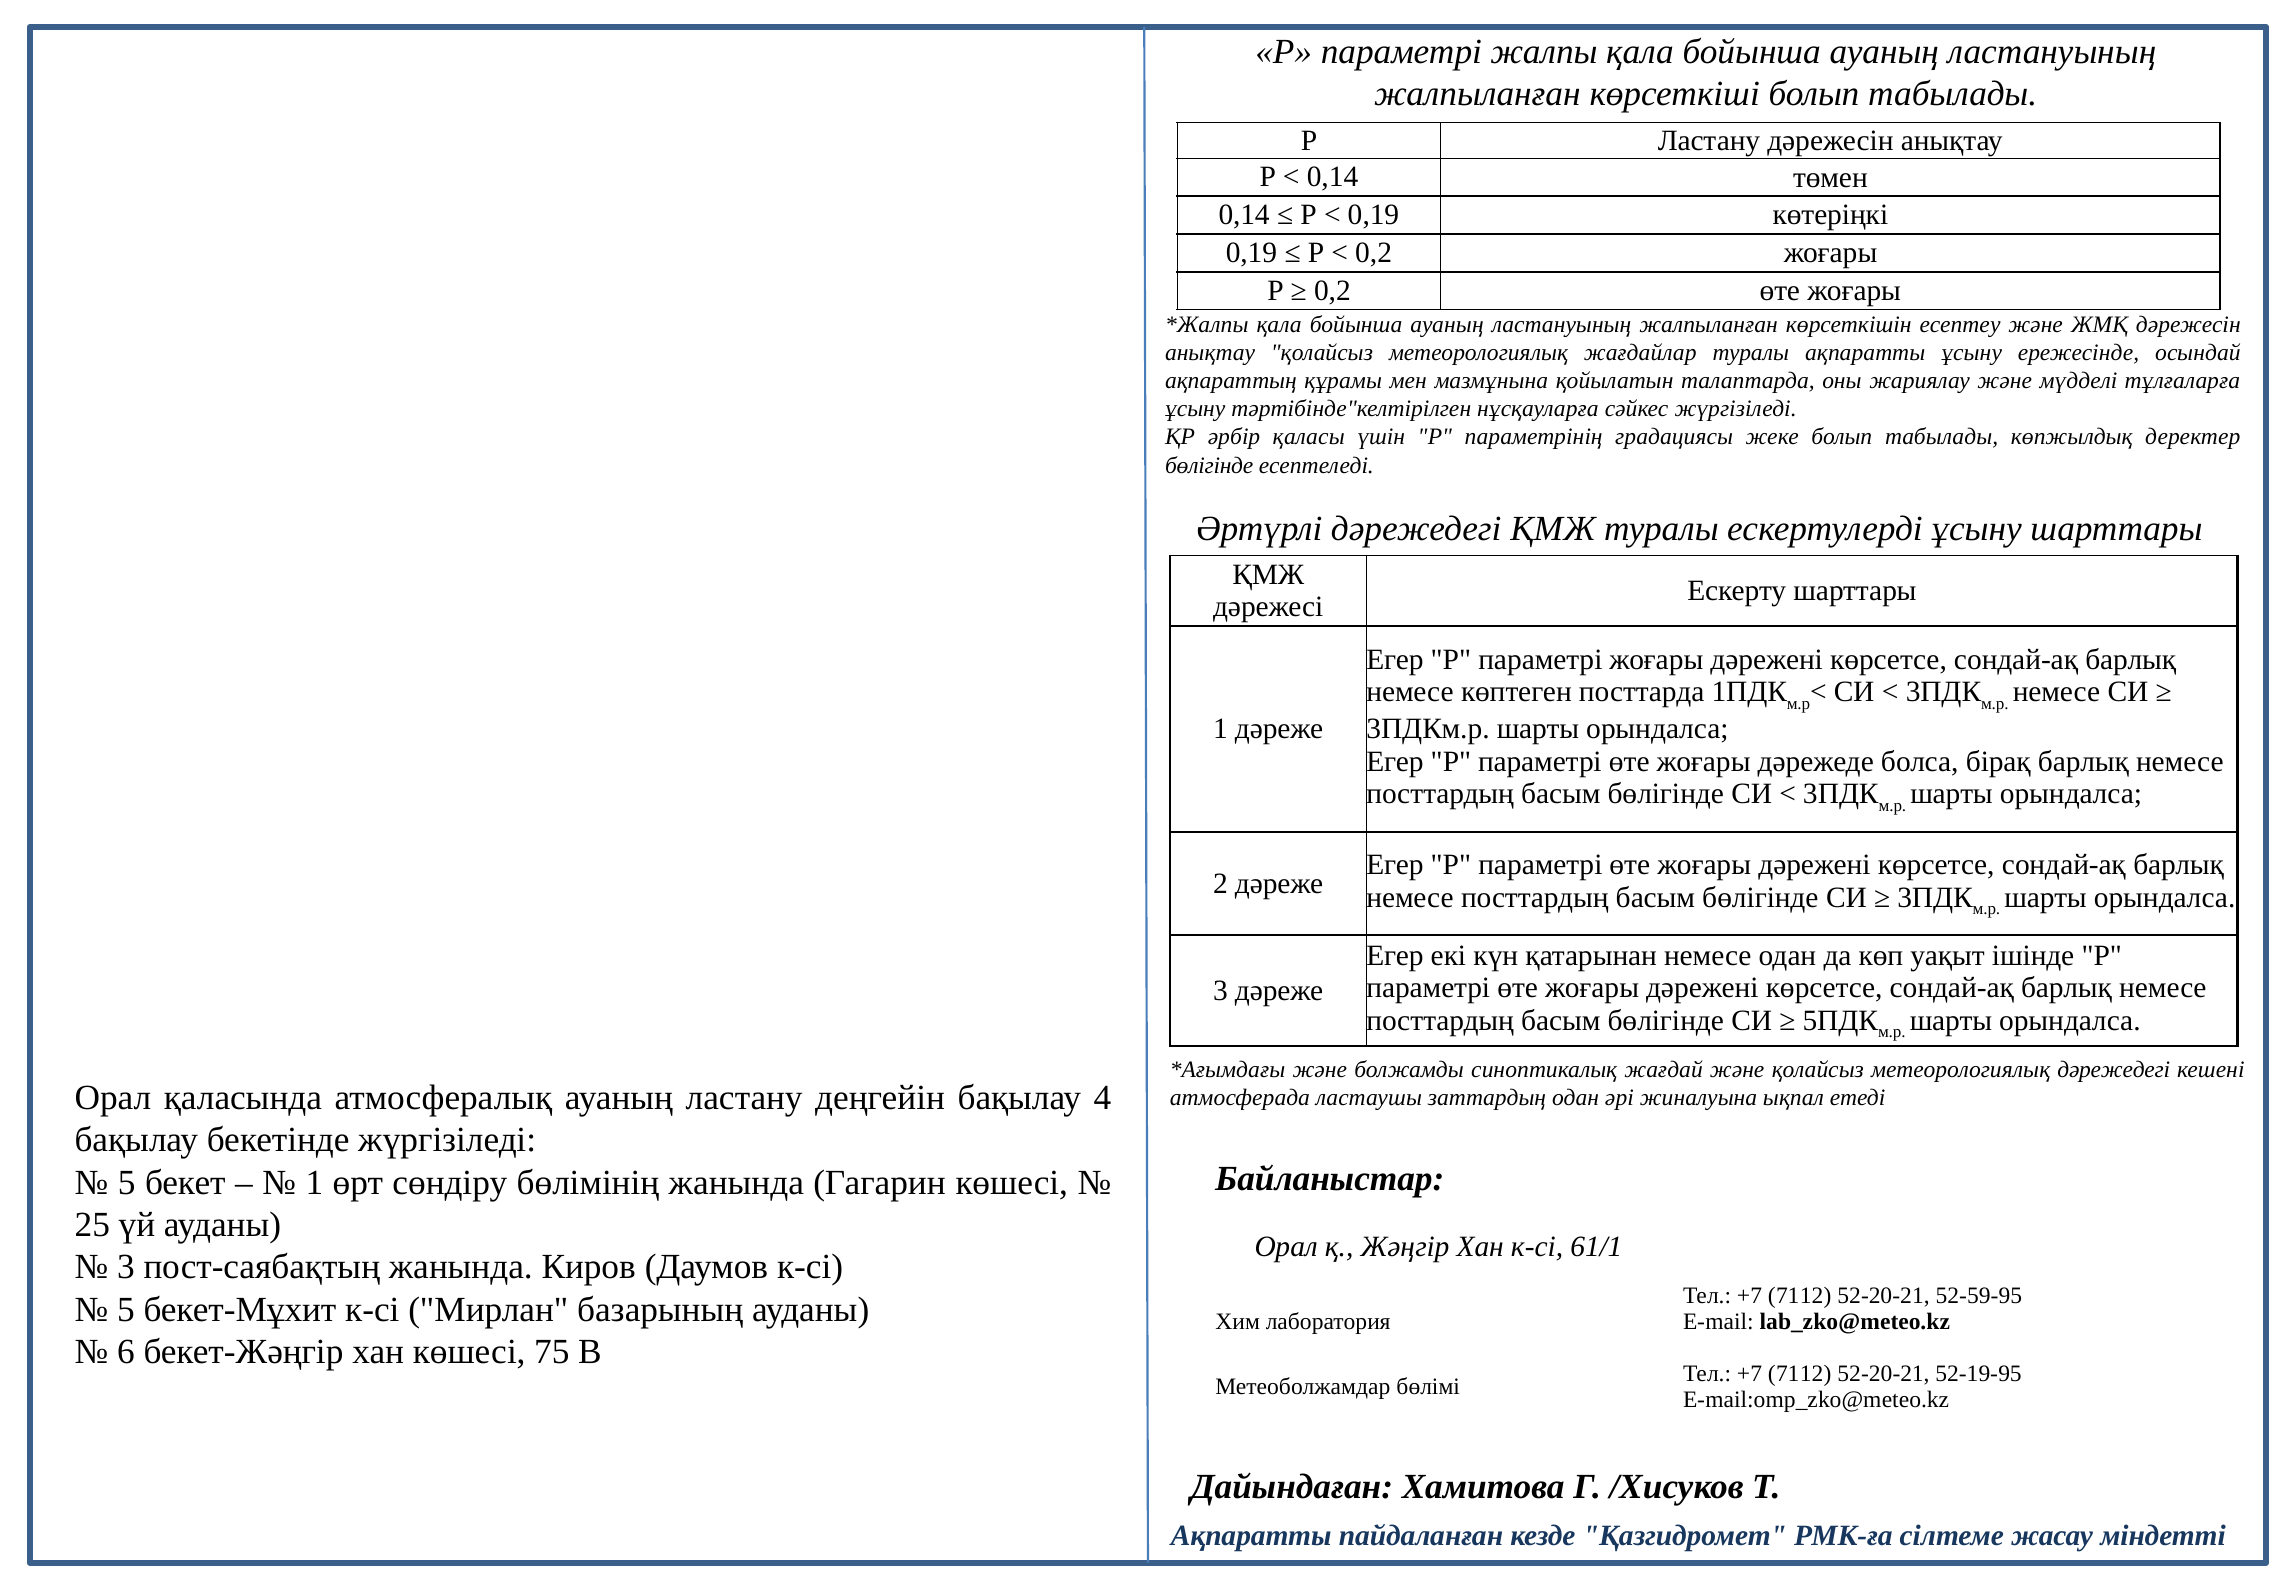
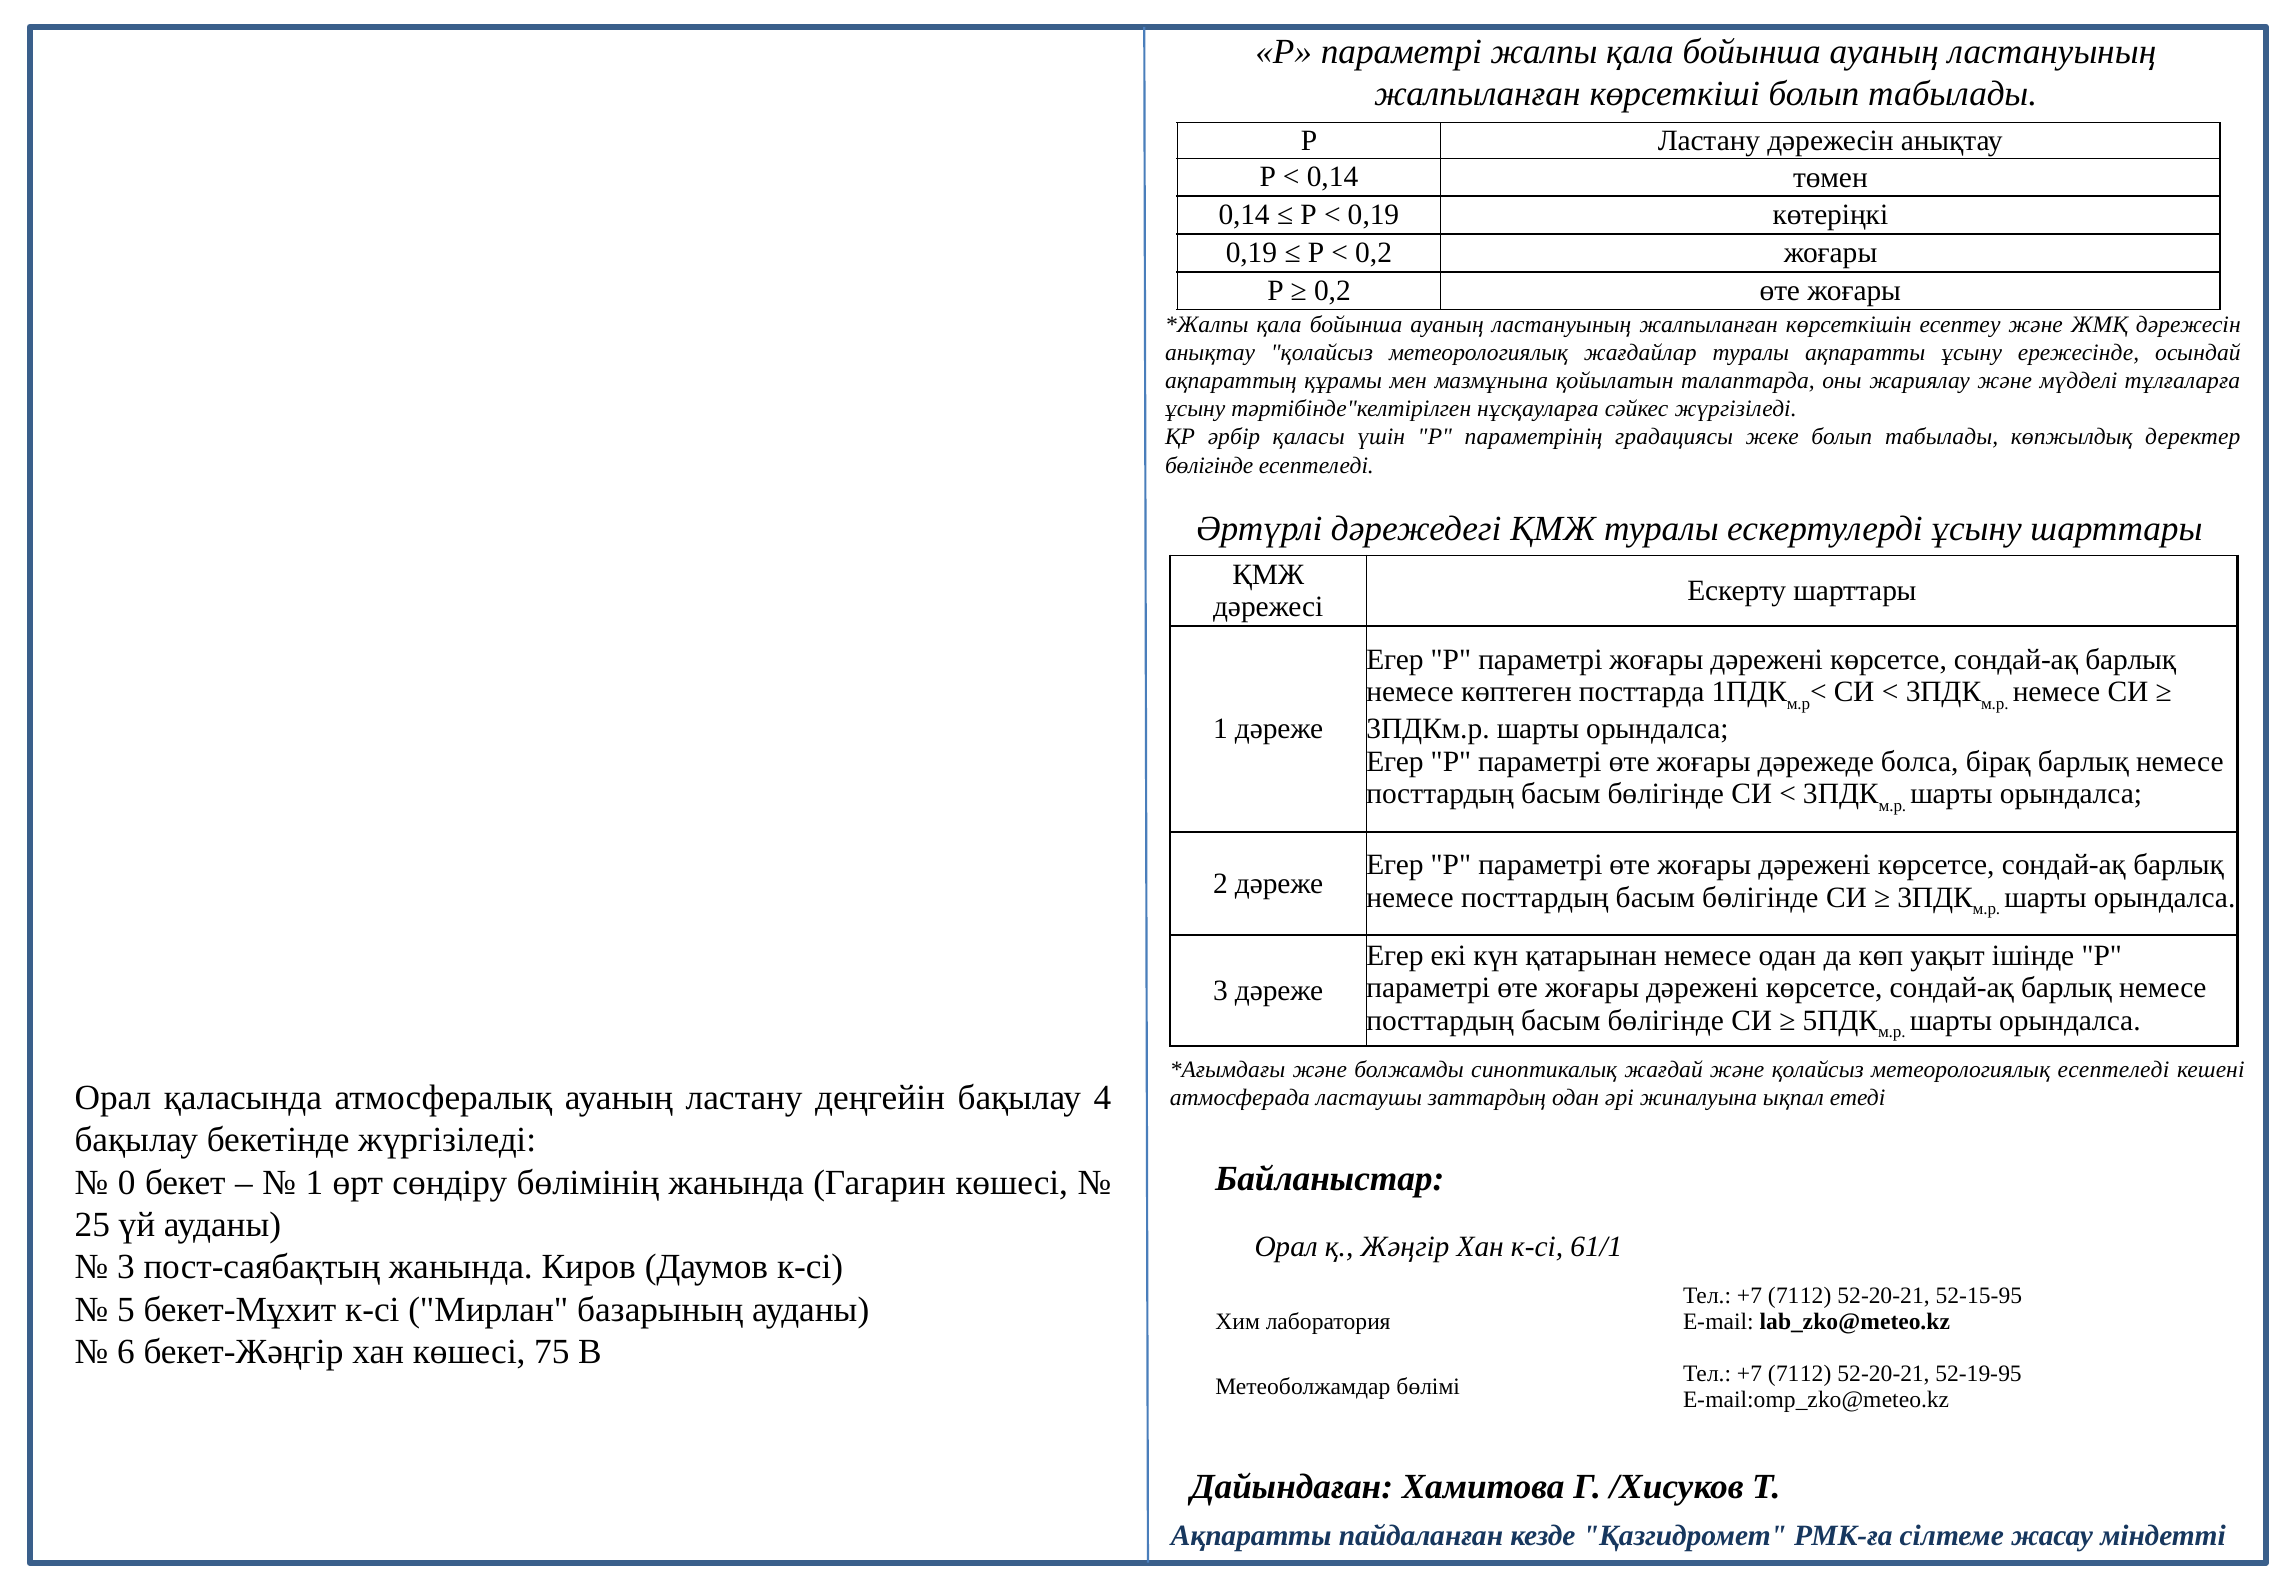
метеорологиялық дәрежедегі: дәрежедегі -> есептеледі
5 at (127, 1182): 5 -> 0
52-59-95: 52-59-95 -> 52-15-95
